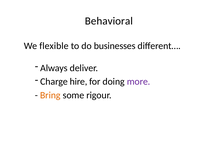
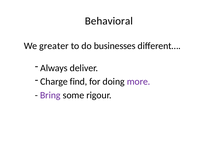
flexible: flexible -> greater
hire: hire -> find
Bring colour: orange -> purple
